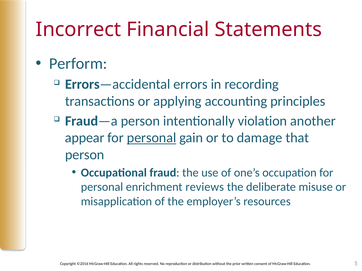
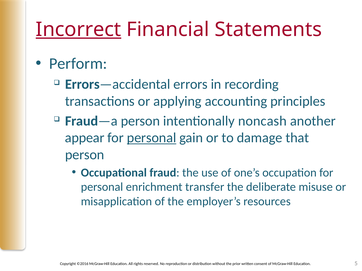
Incorrect underline: none -> present
violation: violation -> noncash
reviews: reviews -> transfer
